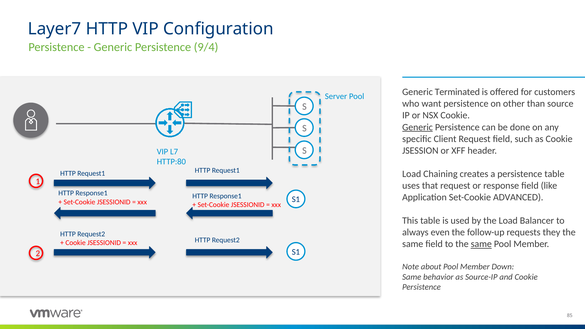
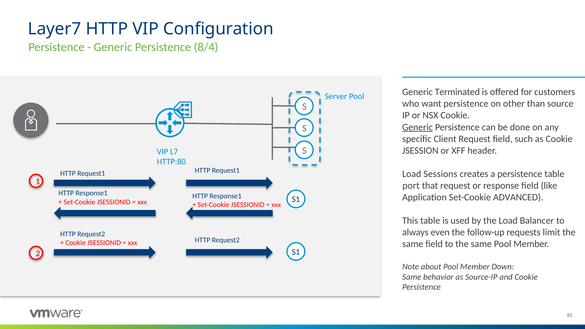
9/4: 9/4 -> 8/4
Chaining: Chaining -> Sessions
uses: uses -> port
they: they -> limit
same at (481, 244) underline: present -> none
